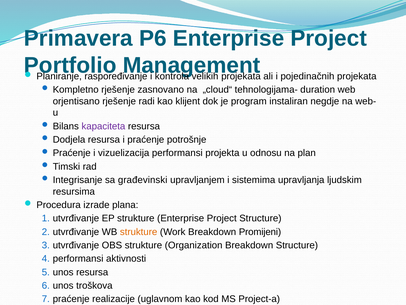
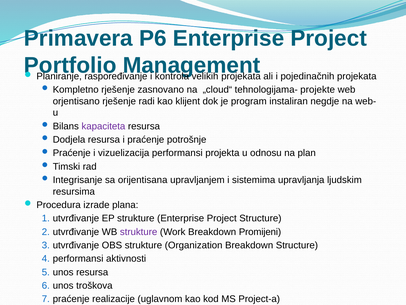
duration: duration -> projekte
građevinski: građevinski -> orijentisana
strukture at (139, 231) colour: orange -> purple
